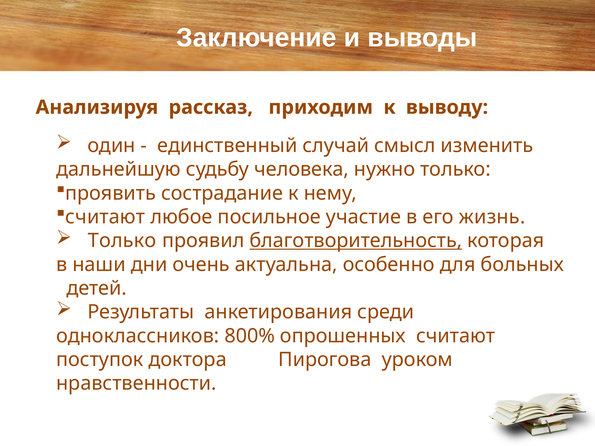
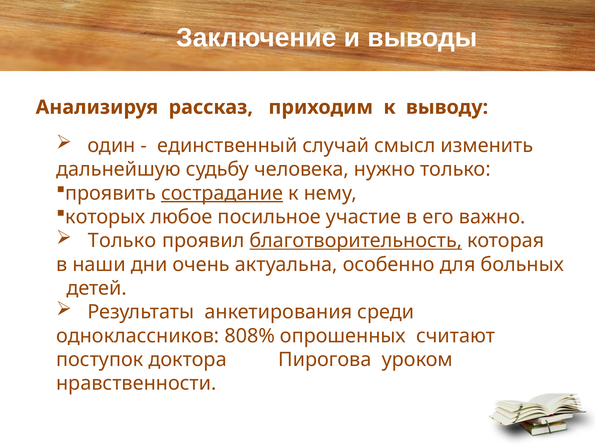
сострадание underline: none -> present
считают at (105, 217): считают -> которых
жизнь: жизнь -> важно
800%: 800% -> 808%
